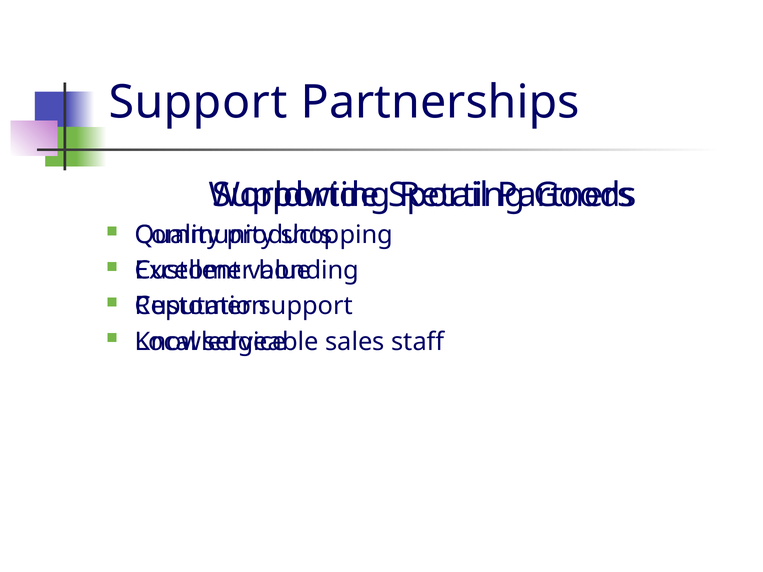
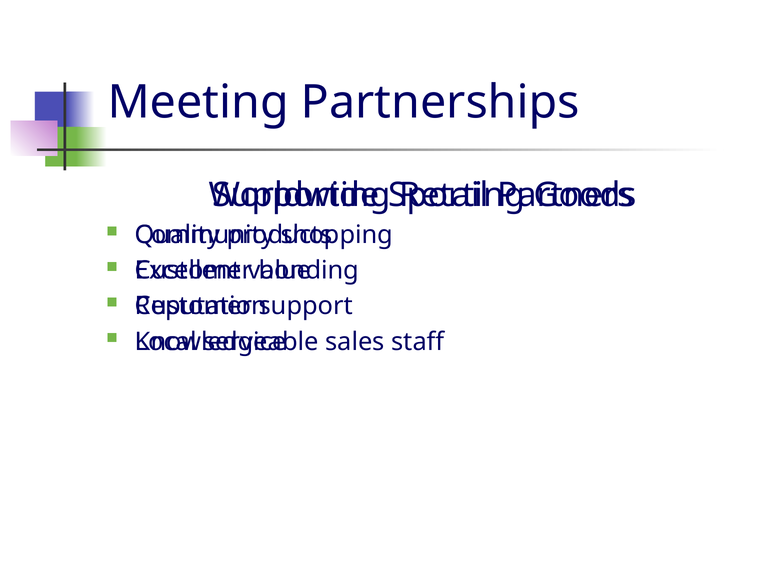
Support at (198, 102): Support -> Meeting
